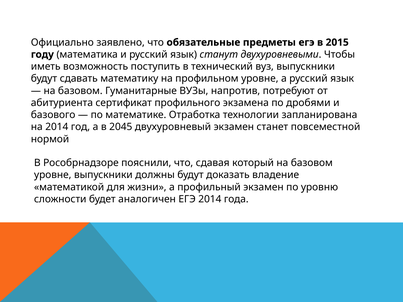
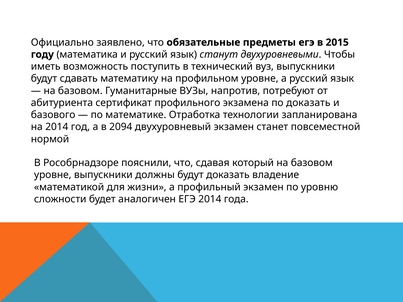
по дробями: дробями -> доказать
2045: 2045 -> 2094
